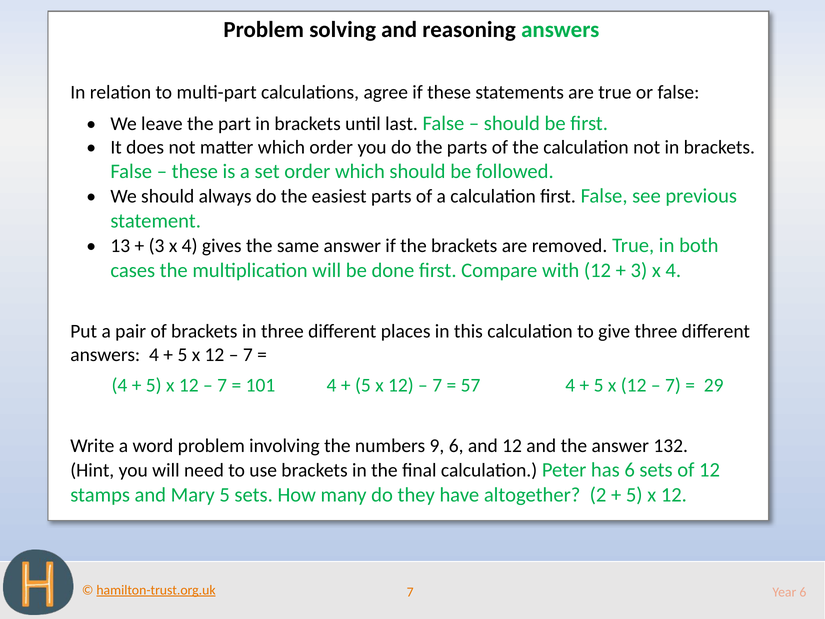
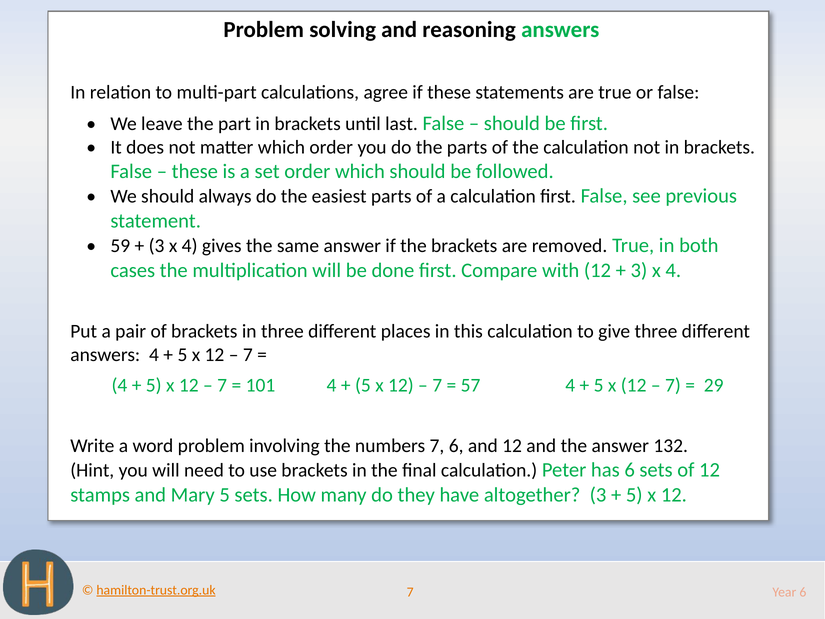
13: 13 -> 59
numbers 9: 9 -> 7
altogether 2: 2 -> 3
